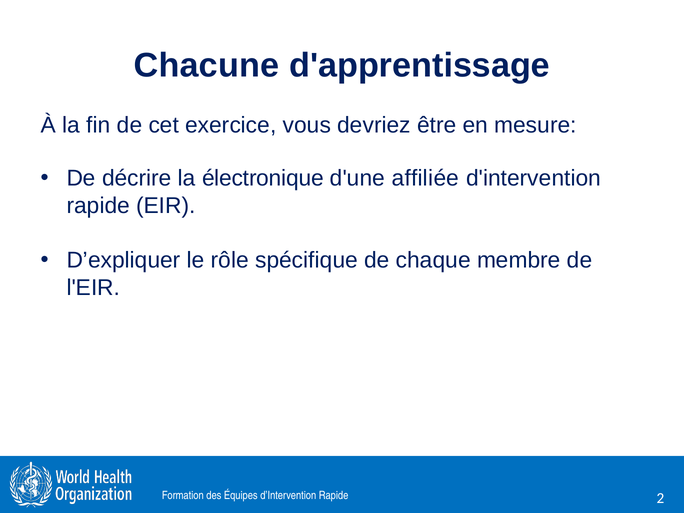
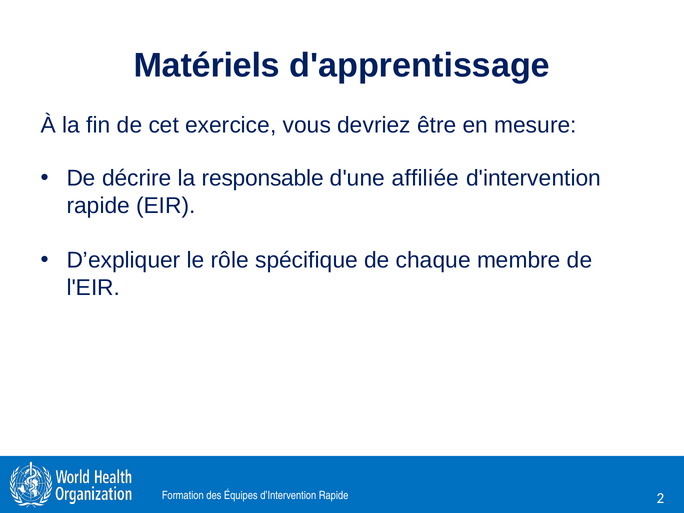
Chacune: Chacune -> Matériels
électronique: électronique -> responsable
